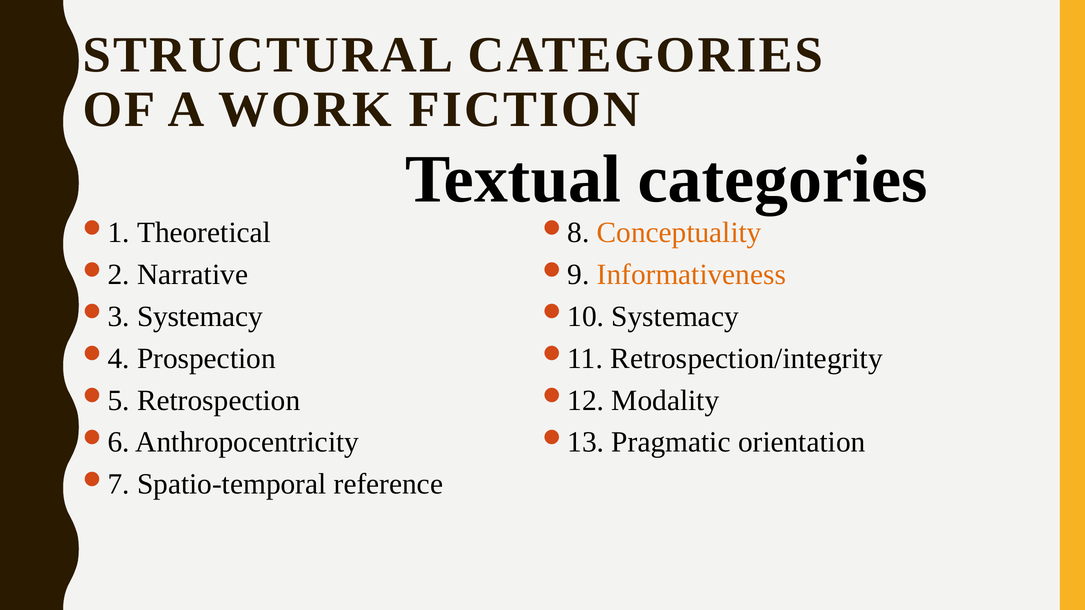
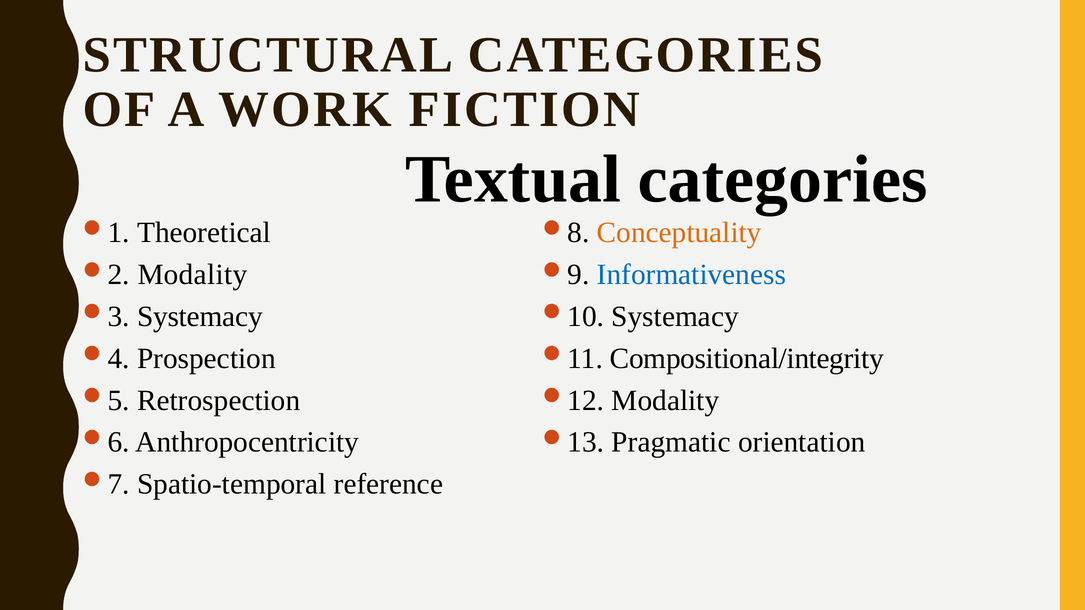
Narrative at (193, 275): Narrative -> Modality
Informativeness colour: orange -> blue
Retrospection/integrity: Retrospection/integrity -> Compositional/integrity
